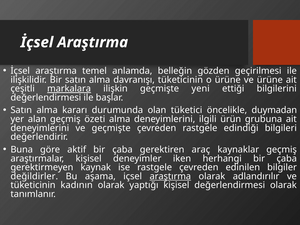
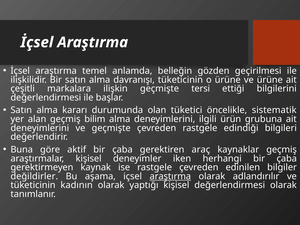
markalara underline: present -> none
yeni: yeni -> tersi
duymadan: duymadan -> sistematik
özeti: özeti -> bilim
